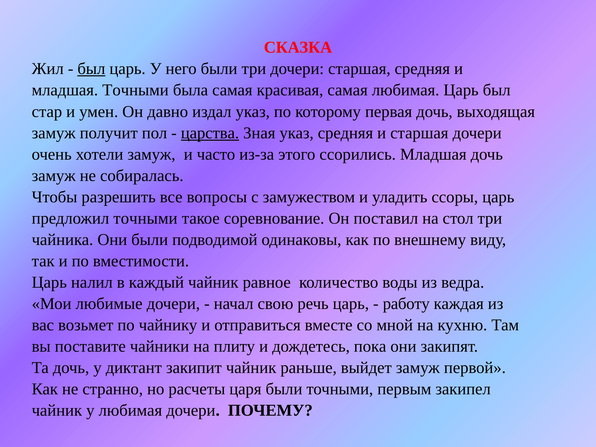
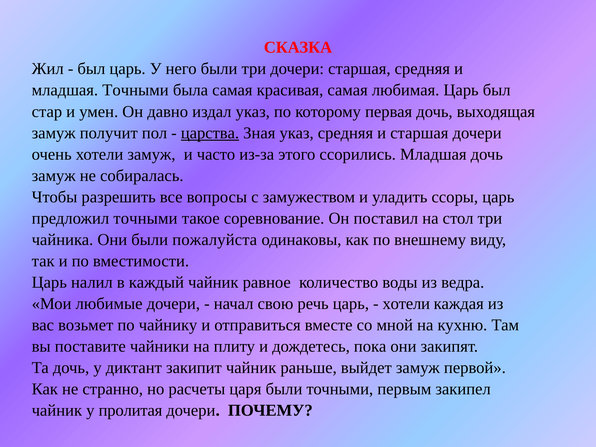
был at (91, 69) underline: present -> none
подводимой: подводимой -> пожалуйста
работу at (406, 304): работу -> хотели
у любимая: любимая -> пролитая
